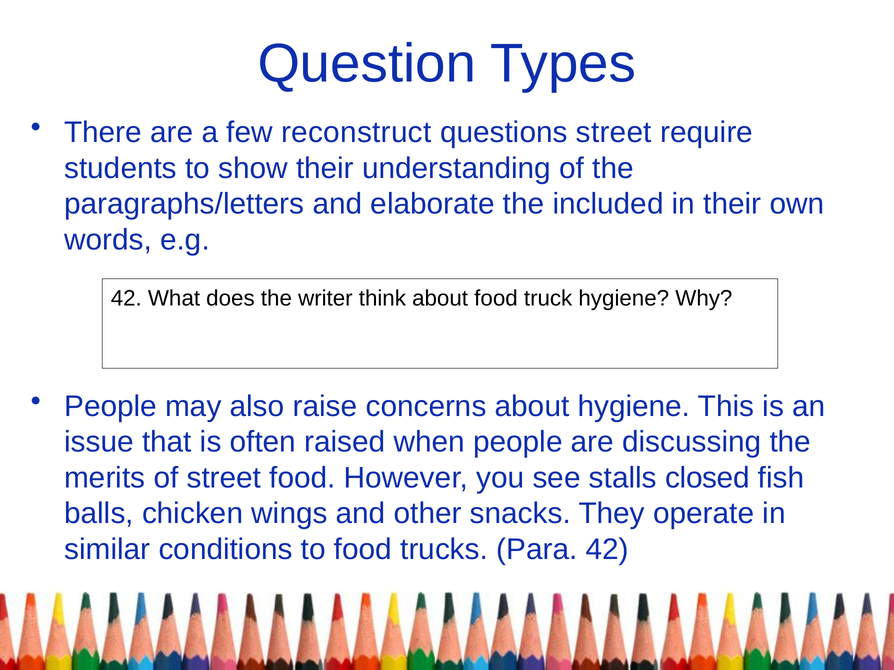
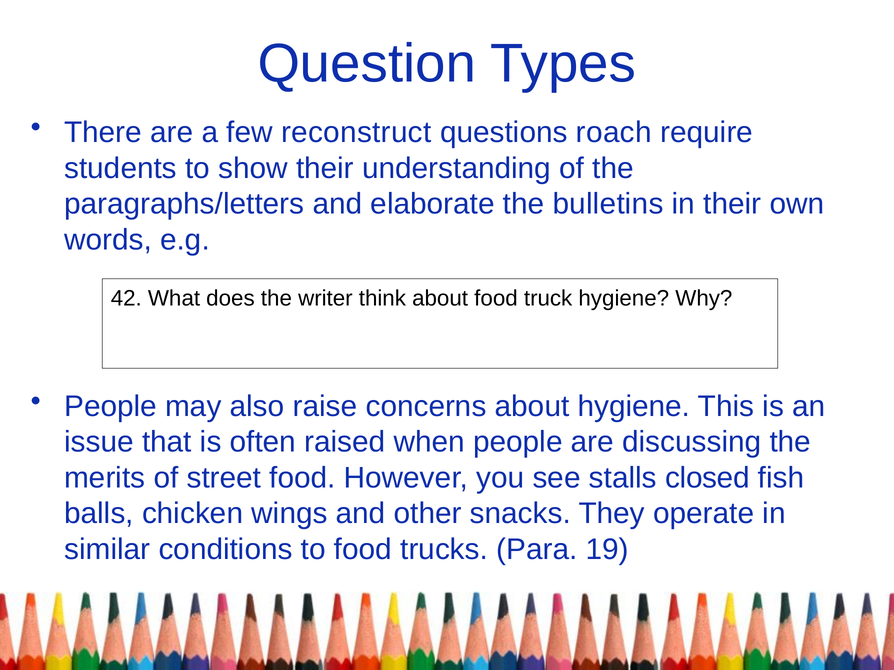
questions street: street -> roach
included: included -> bulletins
Para 42: 42 -> 19
